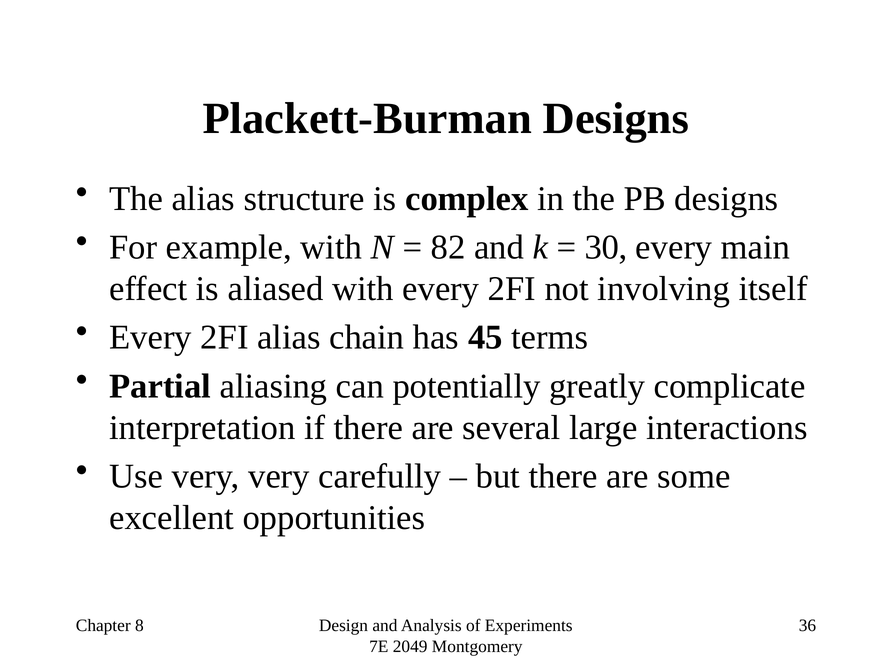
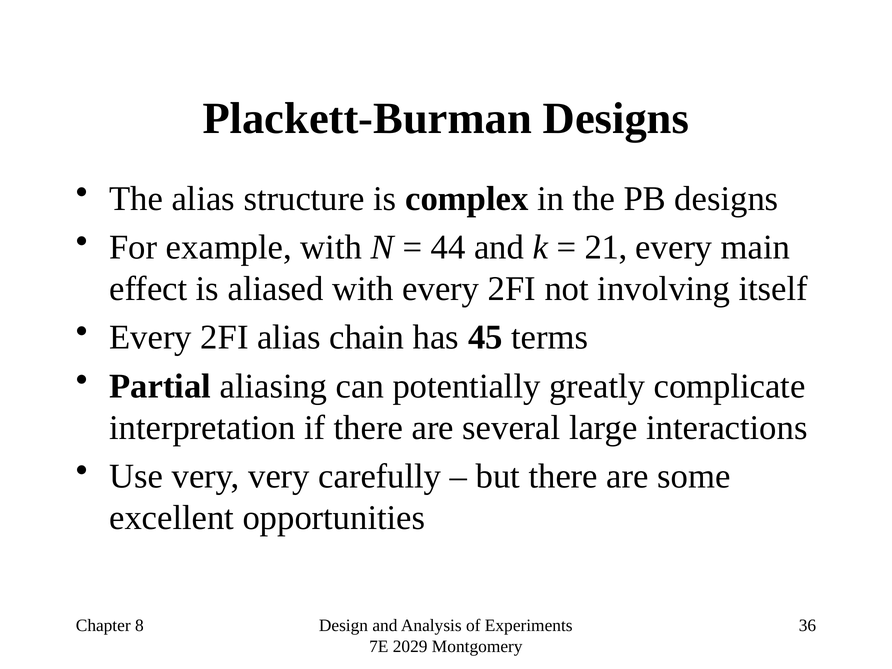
82: 82 -> 44
30: 30 -> 21
2049: 2049 -> 2029
